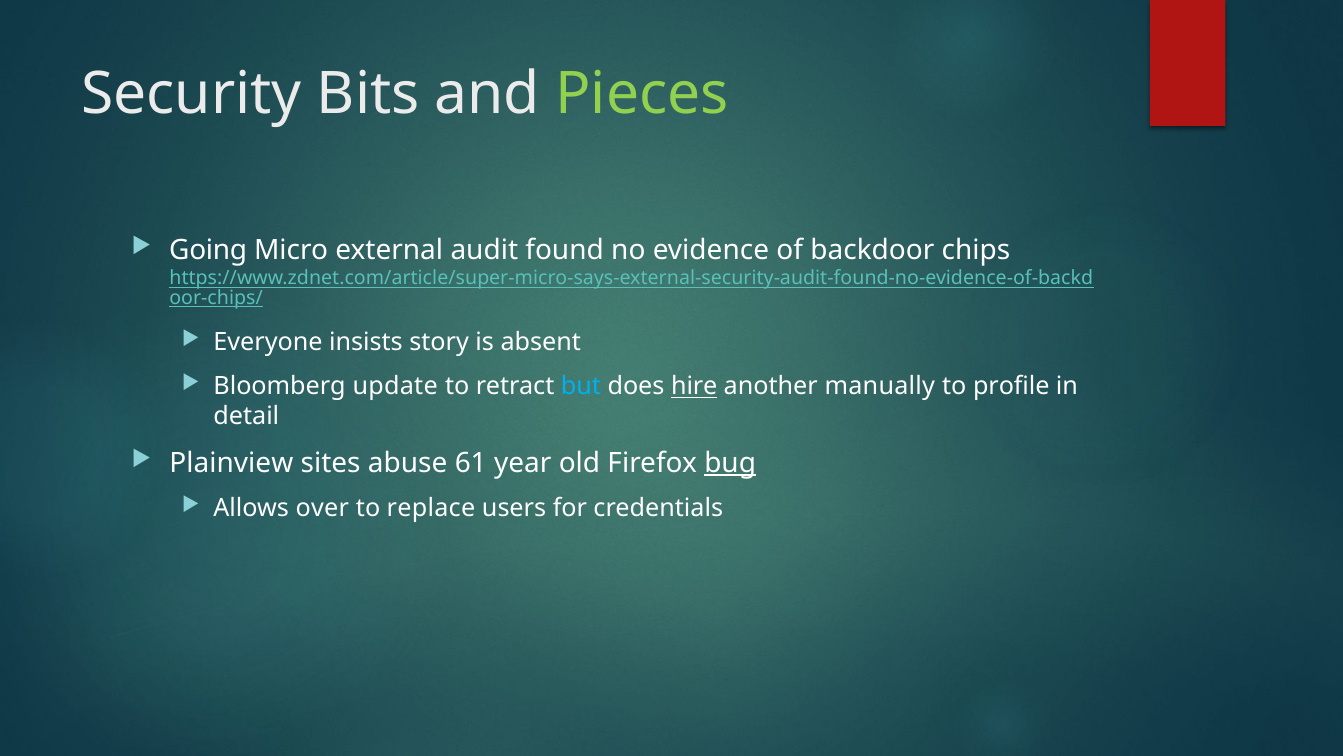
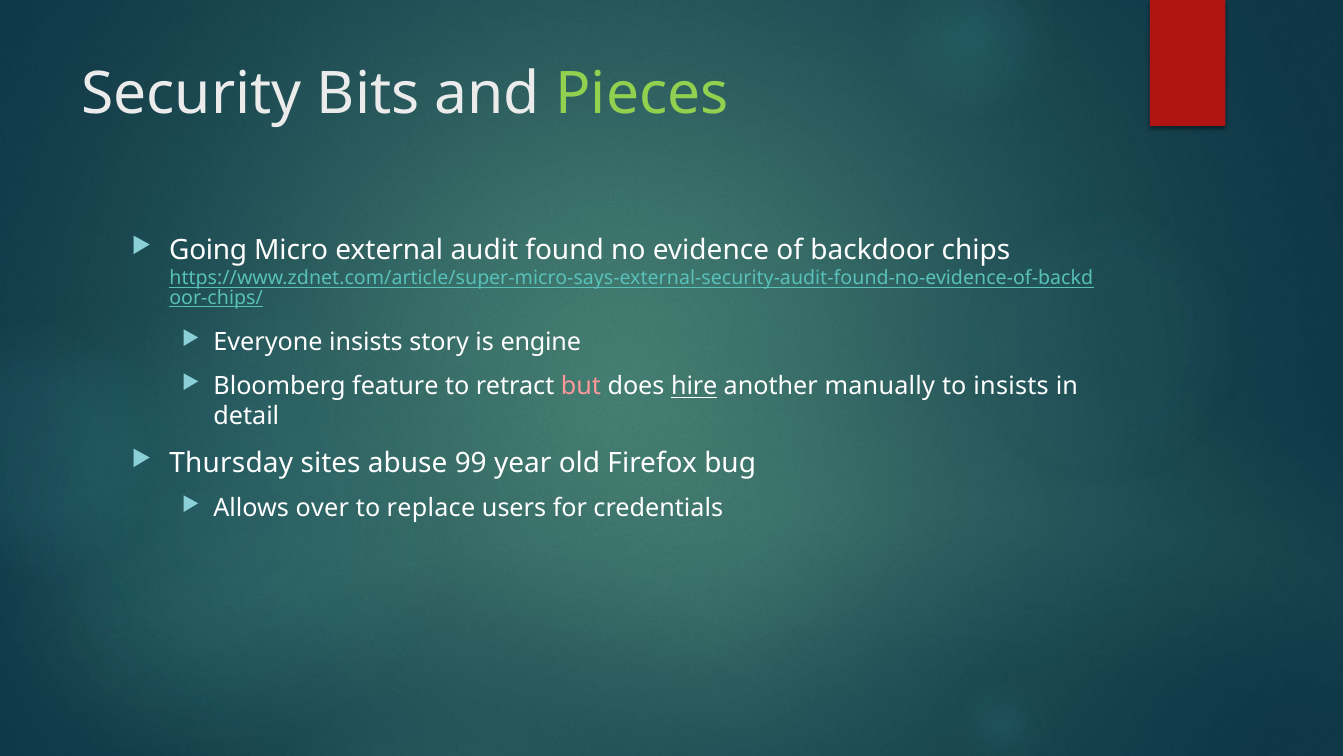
absent: absent -> engine
update: update -> feature
but colour: light blue -> pink
to profile: profile -> insists
Plainview: Plainview -> Thursday
61: 61 -> 99
bug underline: present -> none
